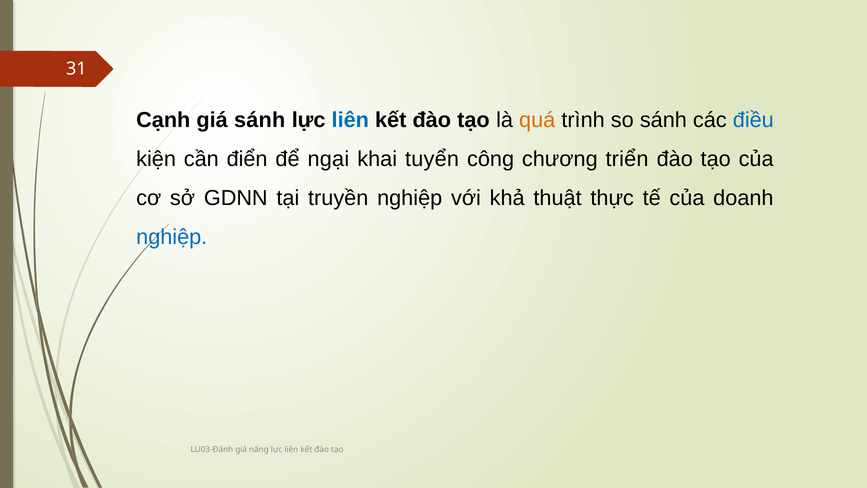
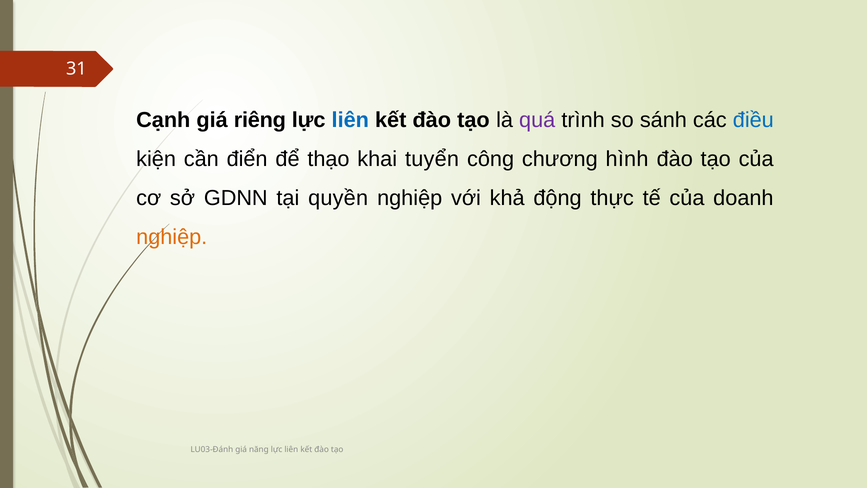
giá sánh: sánh -> riêng
quá colour: orange -> purple
ngại: ngại -> thạo
triển: triển -> hình
truyền: truyền -> quyền
thuật: thuật -> động
nghiệp at (172, 237) colour: blue -> orange
